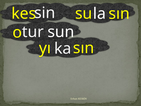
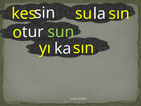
sun colour: white -> light green
